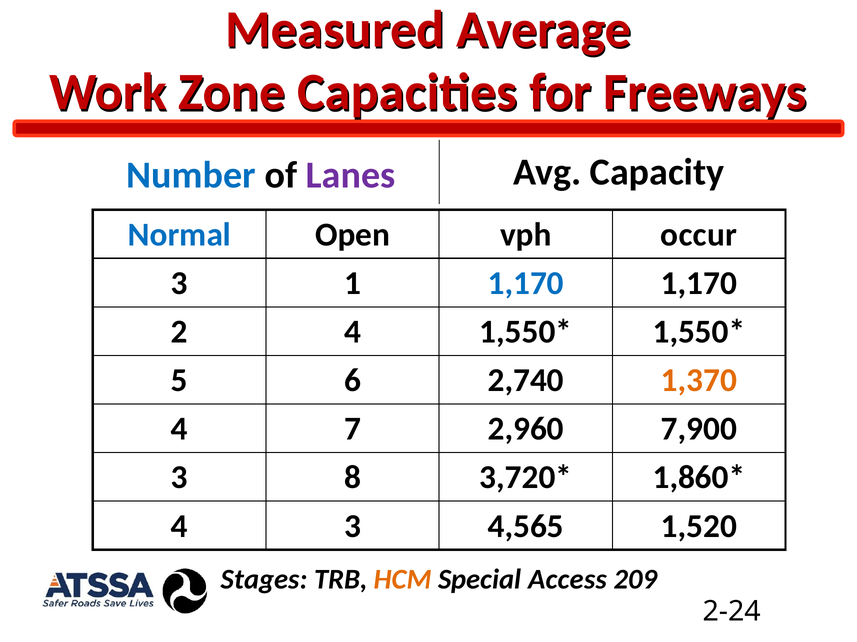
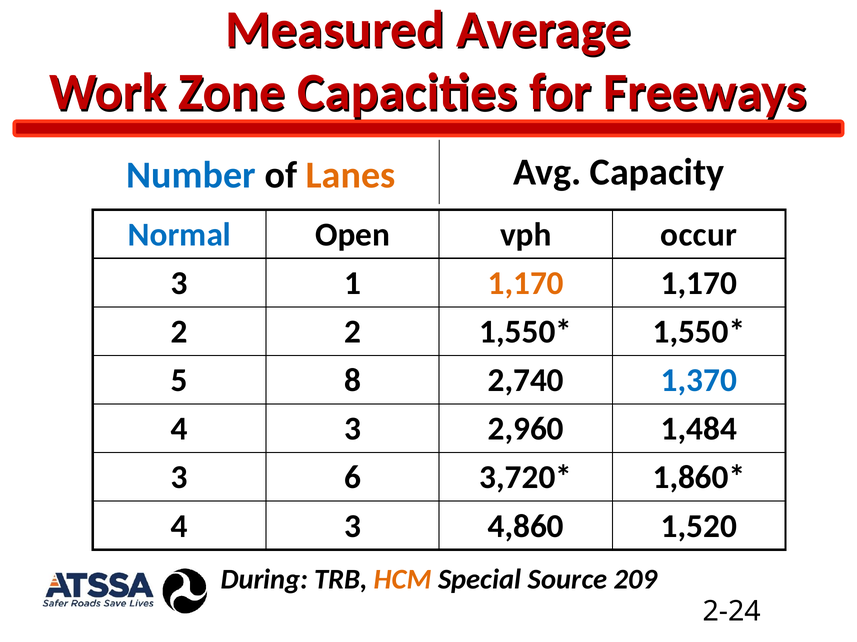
Lanes colour: purple -> orange
1,170 at (526, 284) colour: blue -> orange
2 4: 4 -> 2
6: 6 -> 8
1,370 colour: orange -> blue
7 at (353, 429): 7 -> 3
7,900: 7,900 -> 1,484
8: 8 -> 6
4,565: 4,565 -> 4,860
Stages: Stages -> During
Access: Access -> Source
